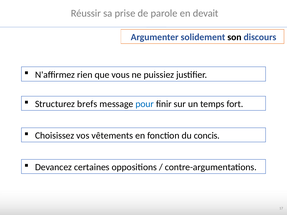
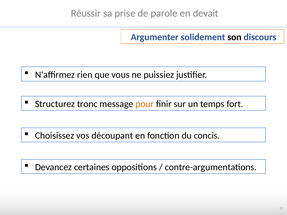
brefs: brefs -> tronc
pour colour: blue -> orange
vêtements: vêtements -> découpant
